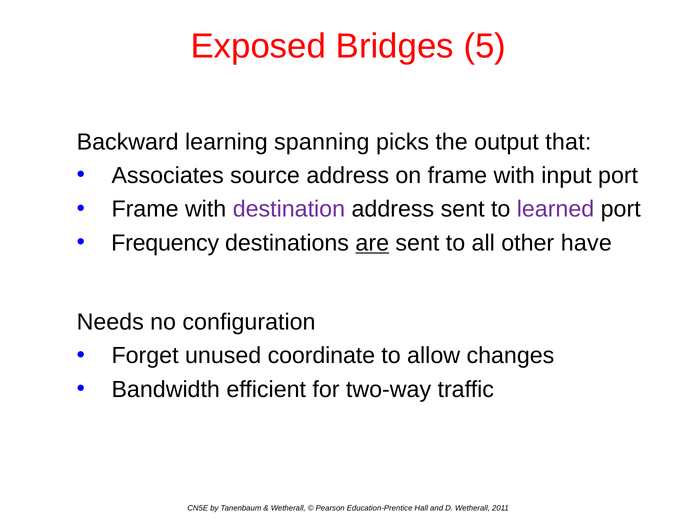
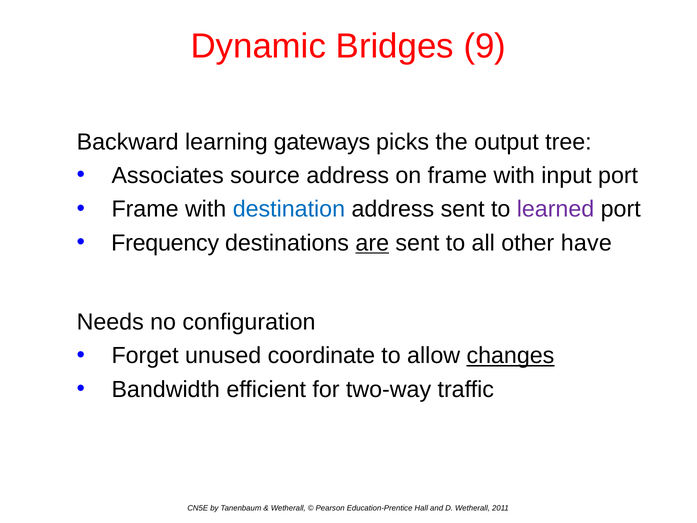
Exposed: Exposed -> Dynamic
5: 5 -> 9
spanning: spanning -> gateways
that: that -> tree
destination colour: purple -> blue
changes underline: none -> present
